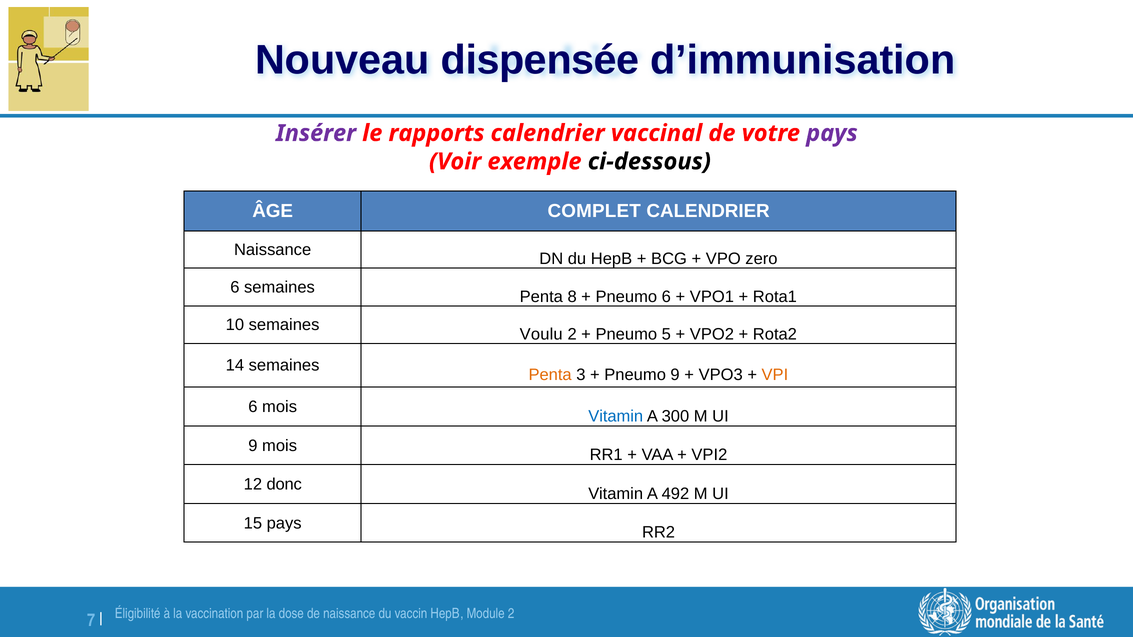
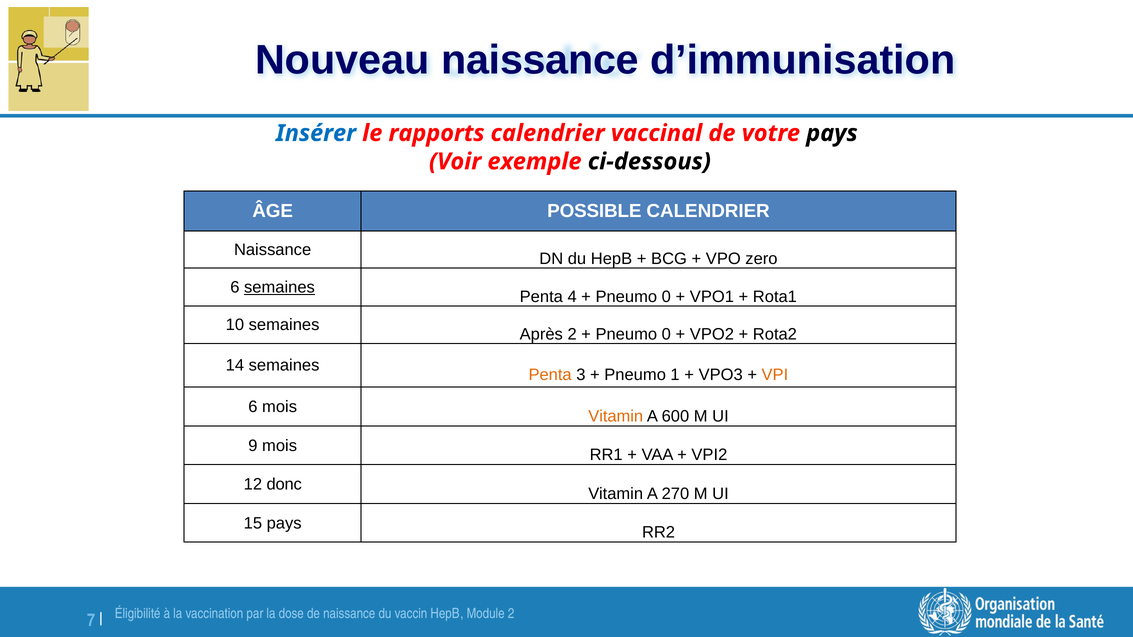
Nouveau dispensée: dispensée -> naissance
Insérer colour: purple -> blue
pays at (832, 133) colour: purple -> black
COMPLET: COMPLET -> POSSIBLE
semaines at (279, 287) underline: none -> present
8: 8 -> 4
6 at (666, 297): 6 -> 0
Voulu: Voulu -> Après
5 at (666, 334): 5 -> 0
Pneumo 9: 9 -> 1
Vitamin at (616, 416) colour: blue -> orange
300: 300 -> 600
492: 492 -> 270
